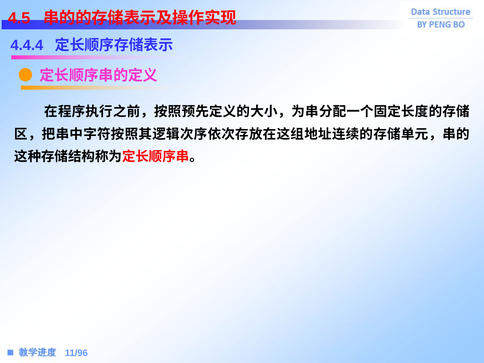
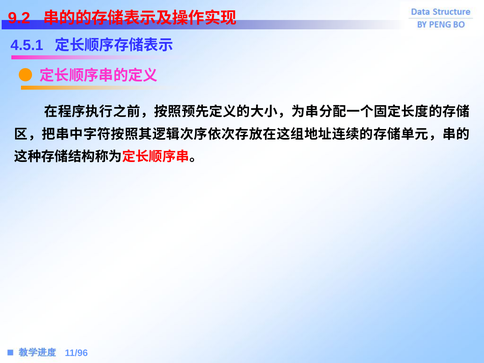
4.5: 4.5 -> 9.2
4.4.4: 4.4.4 -> 4.5.1
